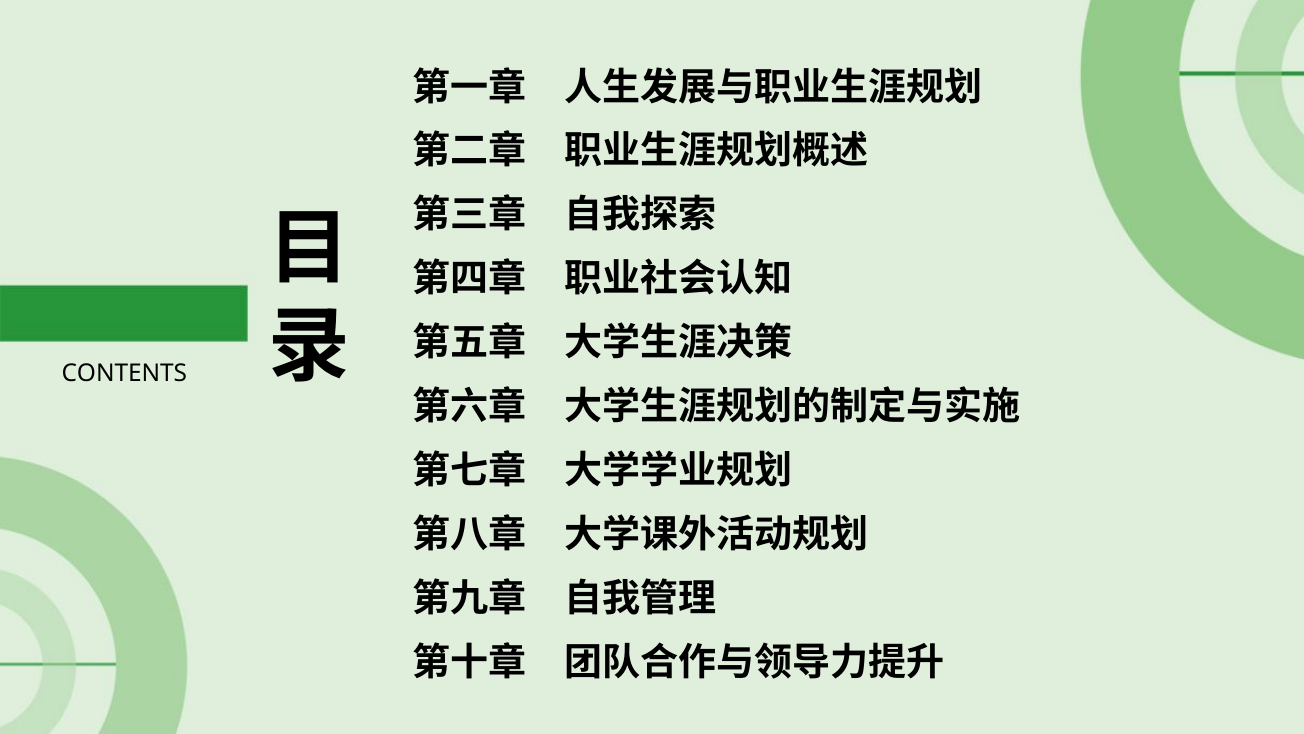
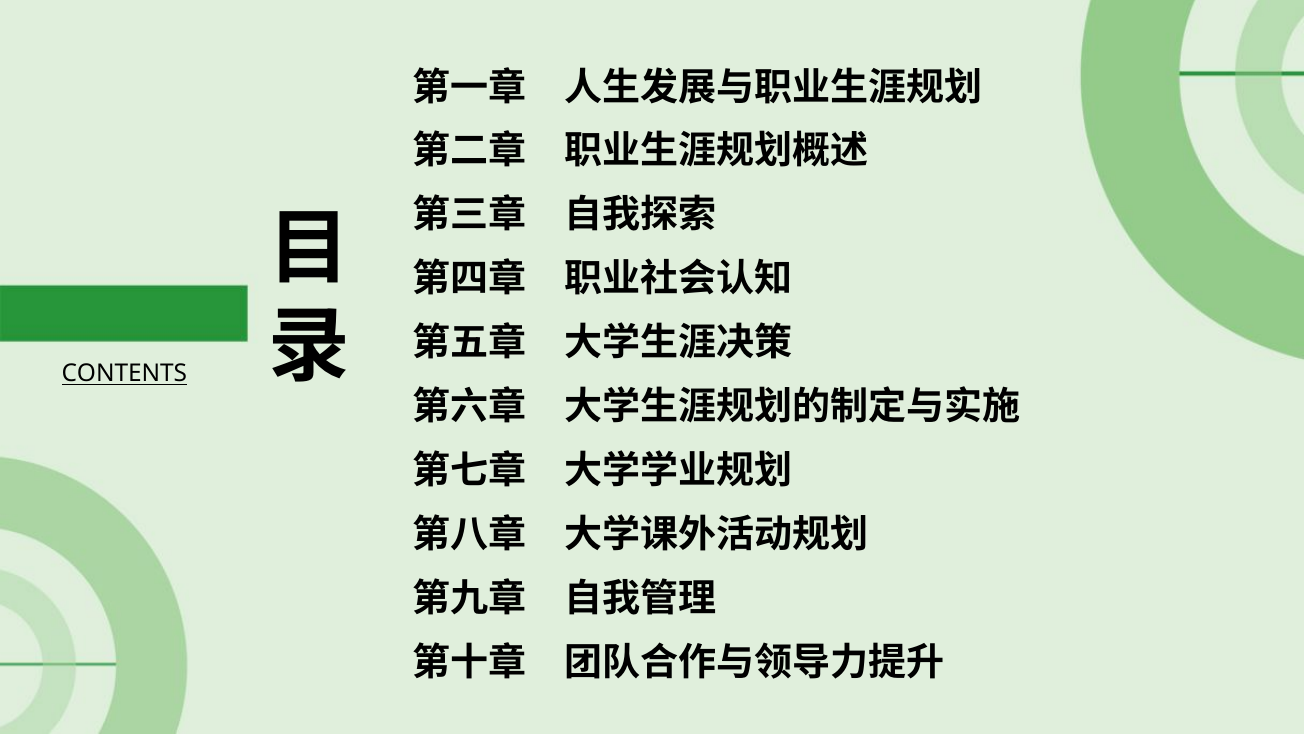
CONTENTS underline: none -> present
